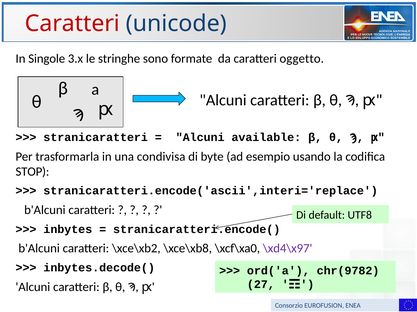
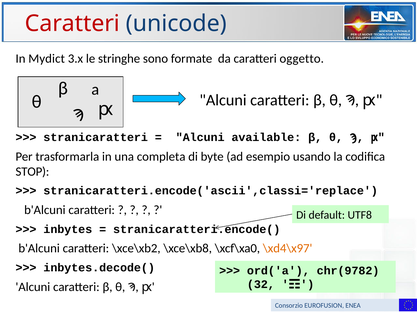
Singole: Singole -> Mydict
condivisa: condivisa -> completa
stranicaratteri.encode('ascii',interi='replace: stranicaratteri.encode('ascii',interi='replace -> stranicaratteri.encode('ascii',classi='replace
\xd4\x97 colour: purple -> orange
27: 27 -> 32
